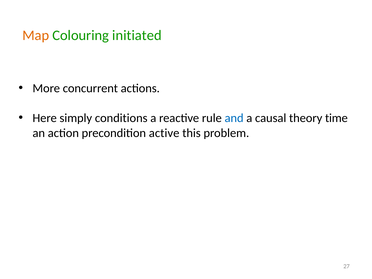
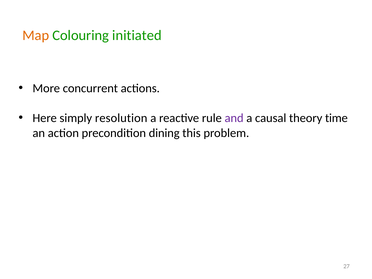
conditions: conditions -> resolution
and colour: blue -> purple
active: active -> dining
